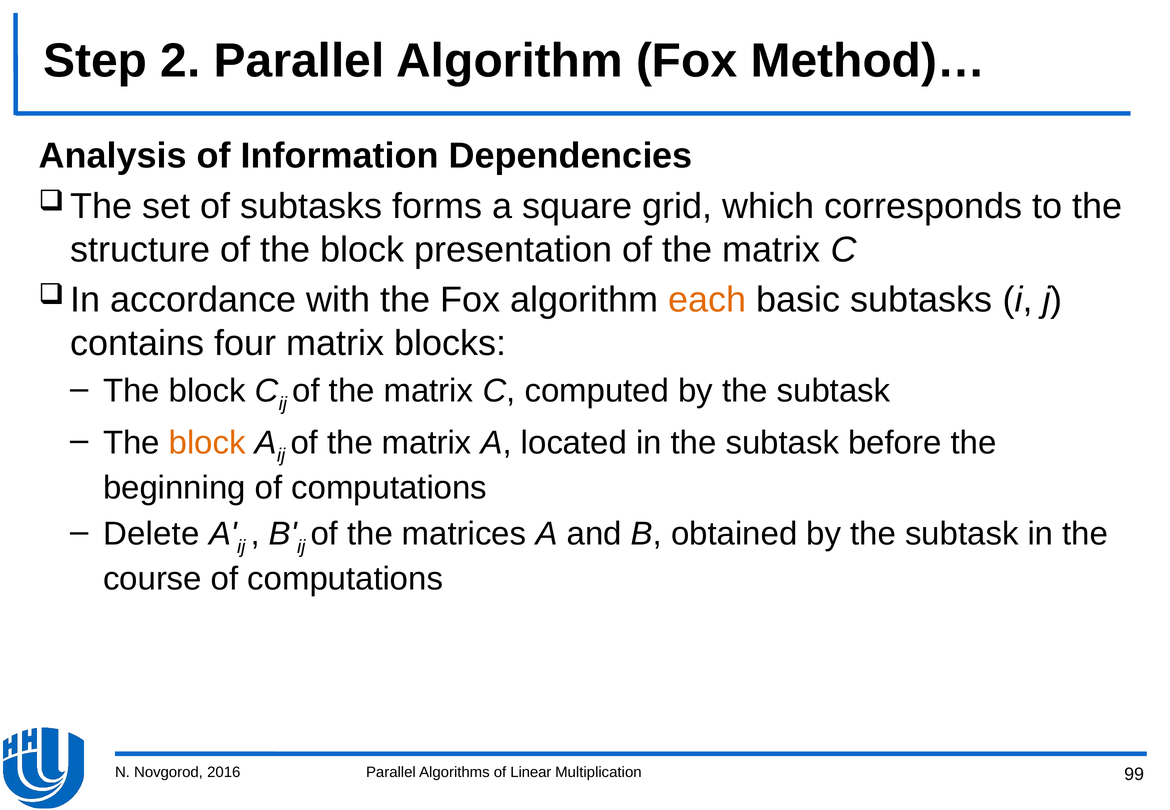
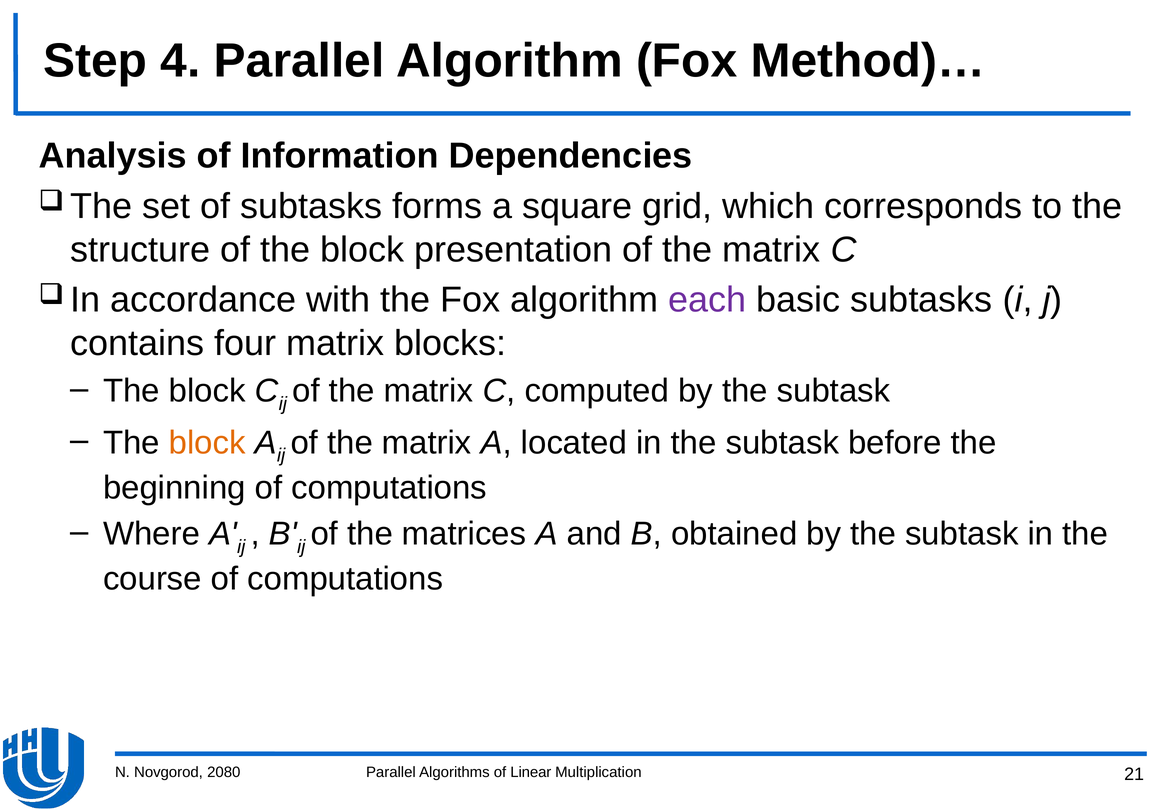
2: 2 -> 4
each colour: orange -> purple
Delete: Delete -> Where
2016: 2016 -> 2080
99: 99 -> 21
